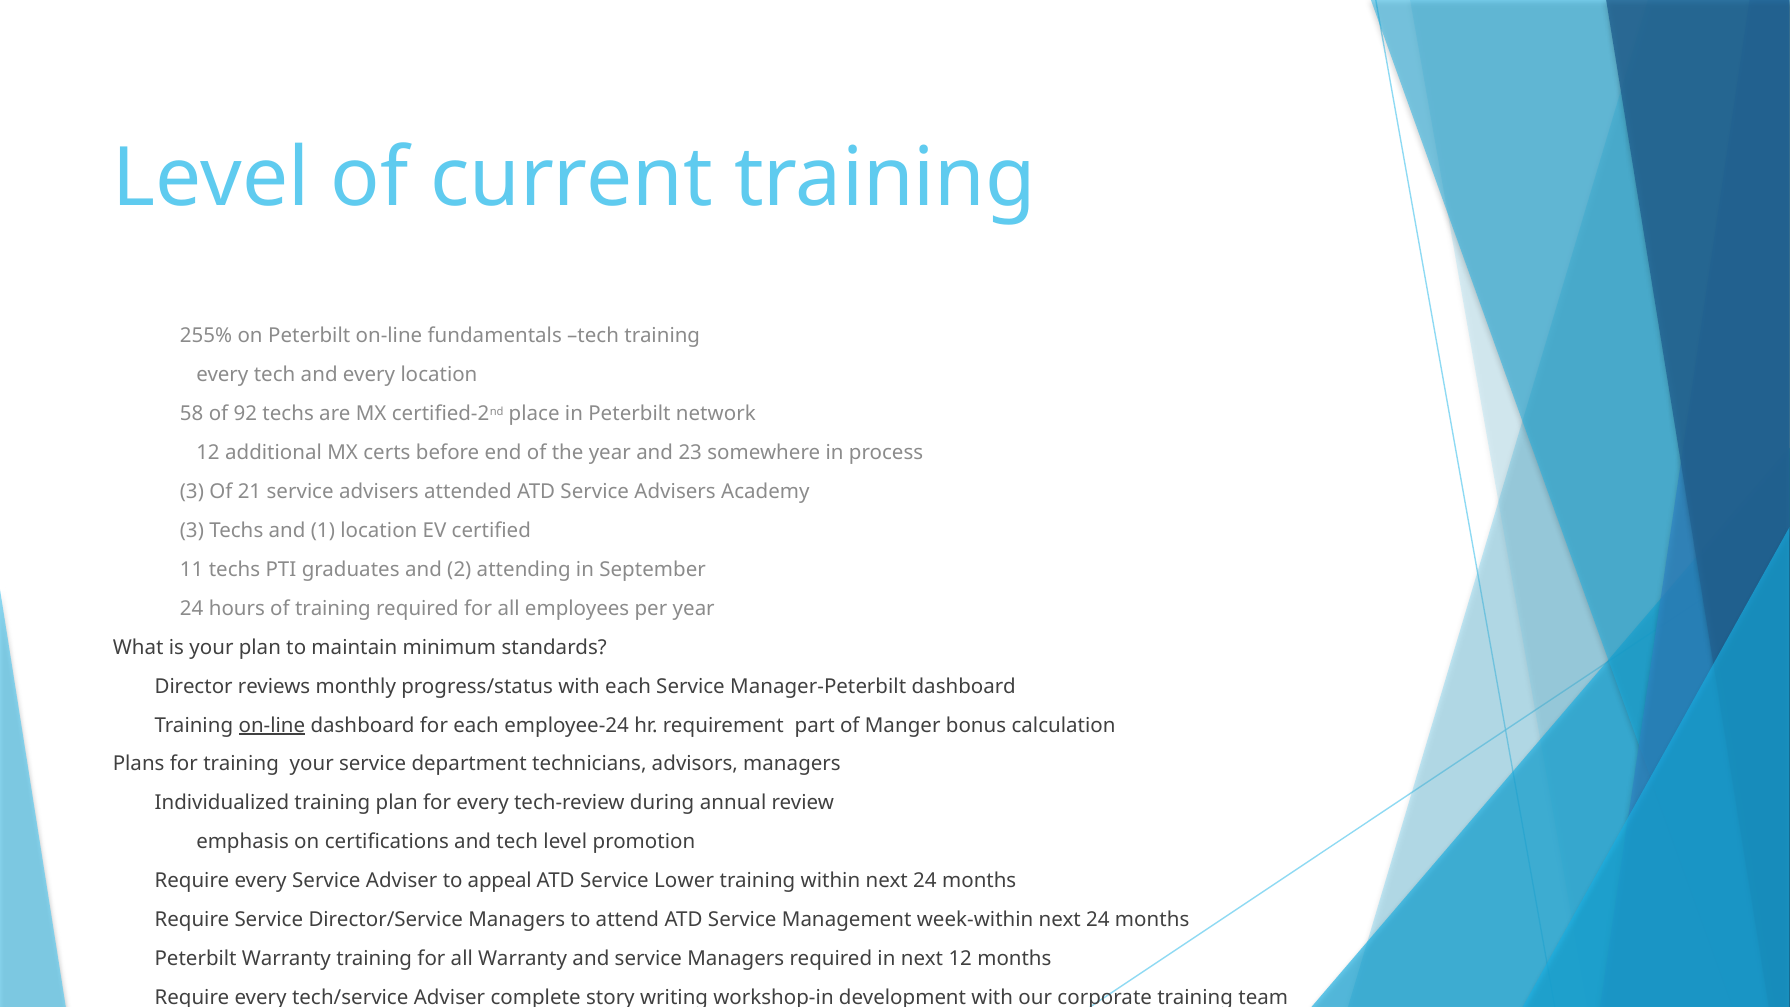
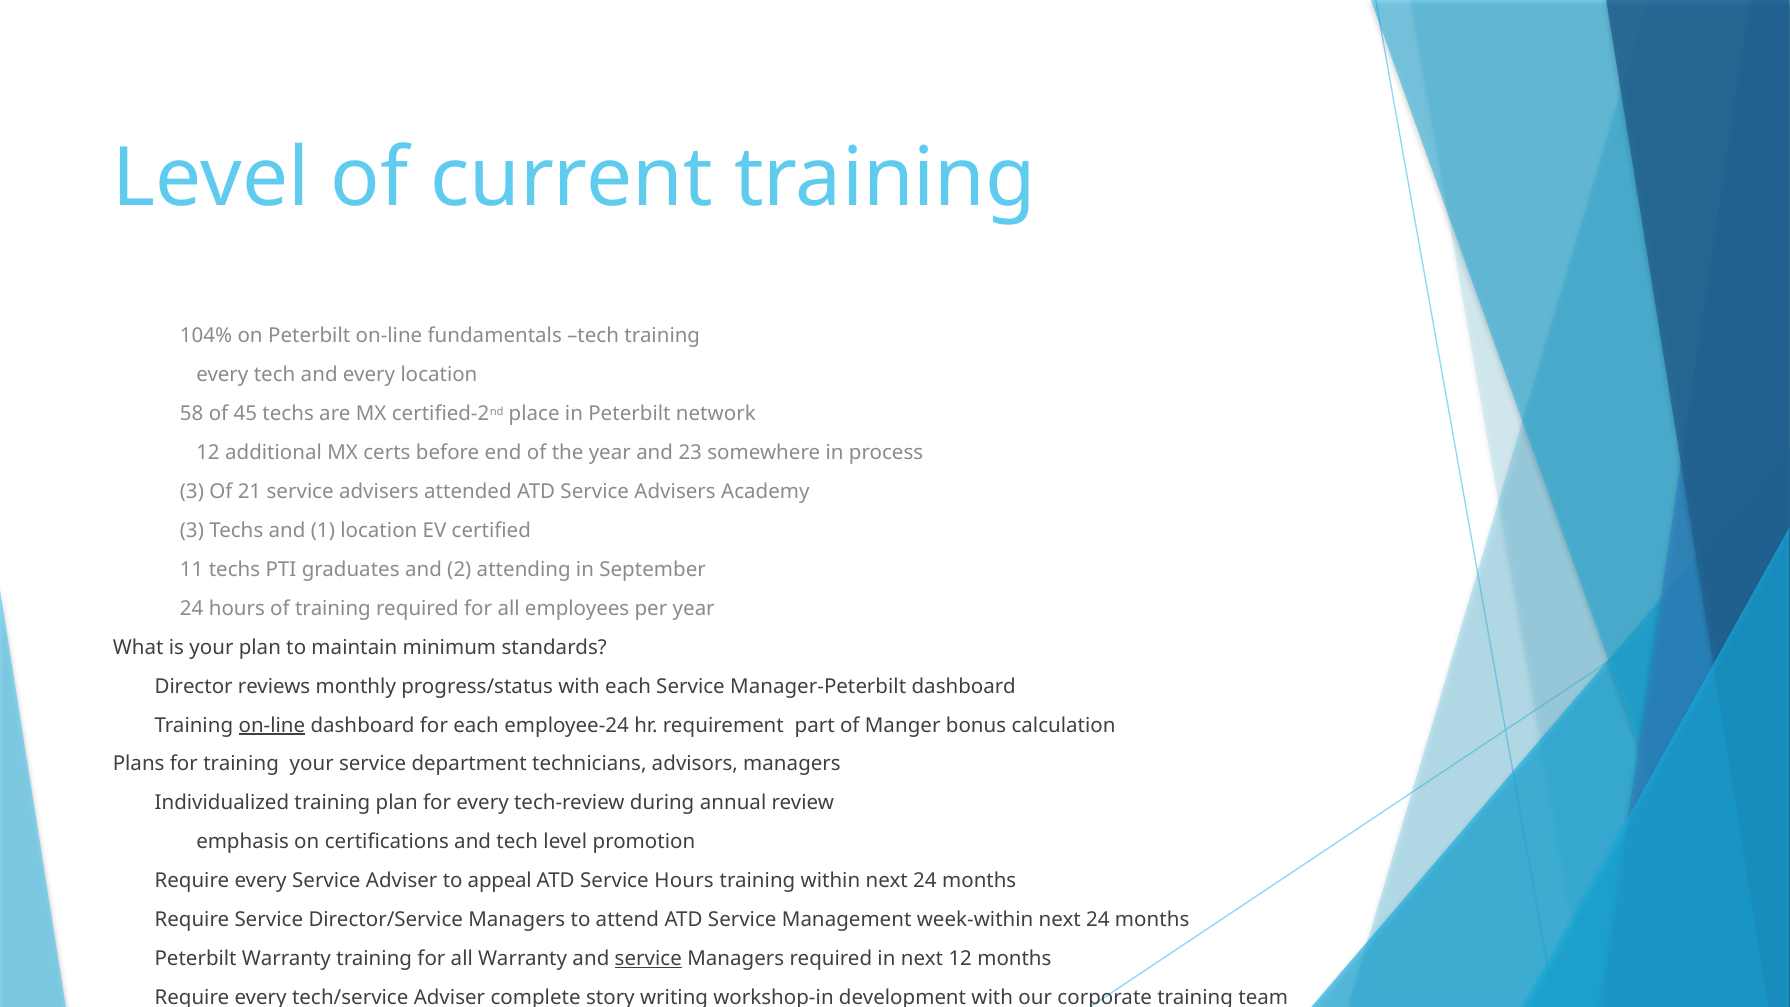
255%: 255% -> 104%
92: 92 -> 45
Service Lower: Lower -> Hours
service at (648, 959) underline: none -> present
